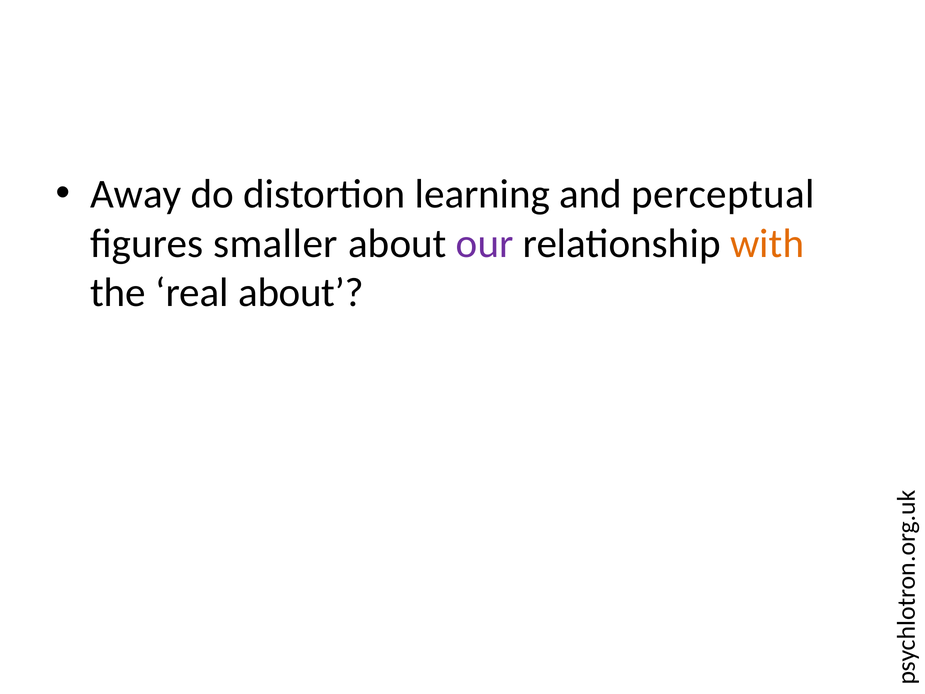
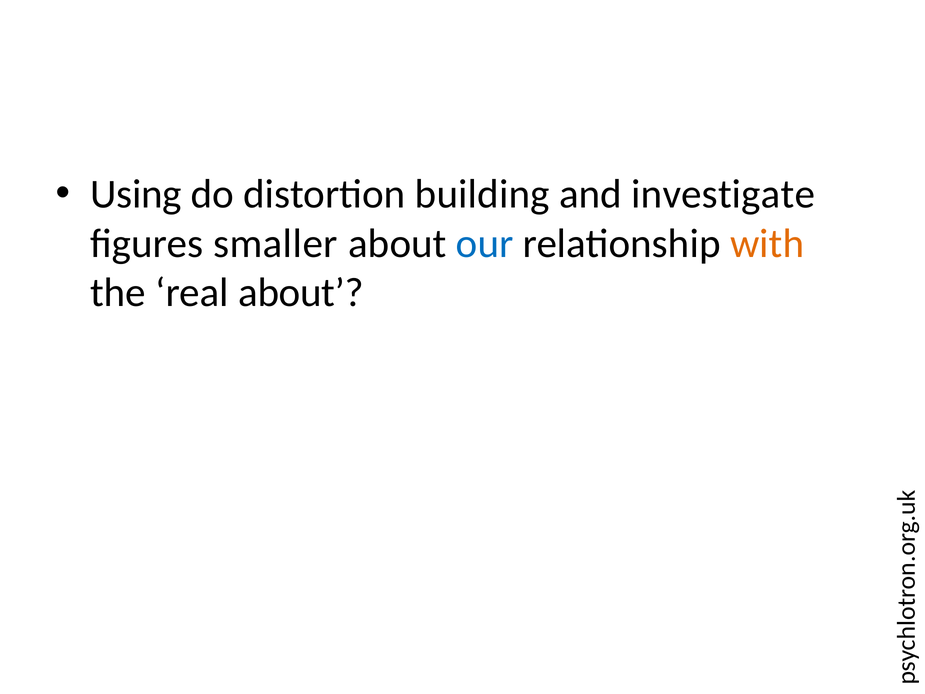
Away: Away -> Using
learning: learning -> building
perceptual: perceptual -> investigate
our colour: purple -> blue
